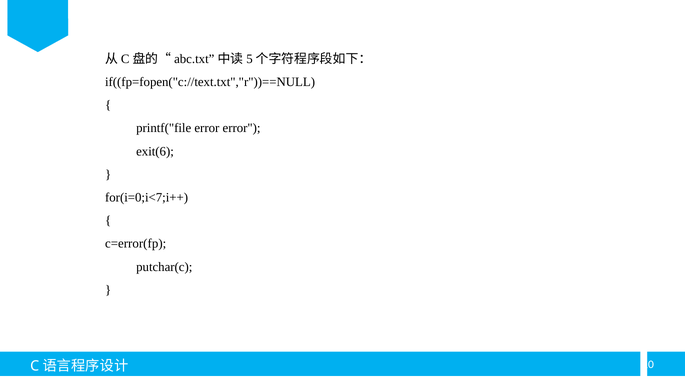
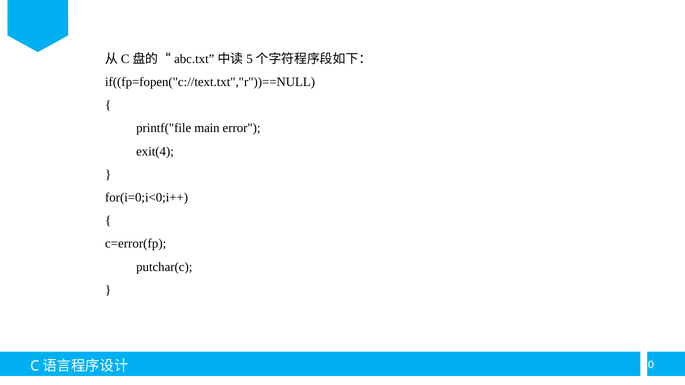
printf("file error: error -> main
exit(6: exit(6 -> exit(4
for(i=0;i<7;i++: for(i=0;i<7;i++ -> for(i=0;i<0;i++
